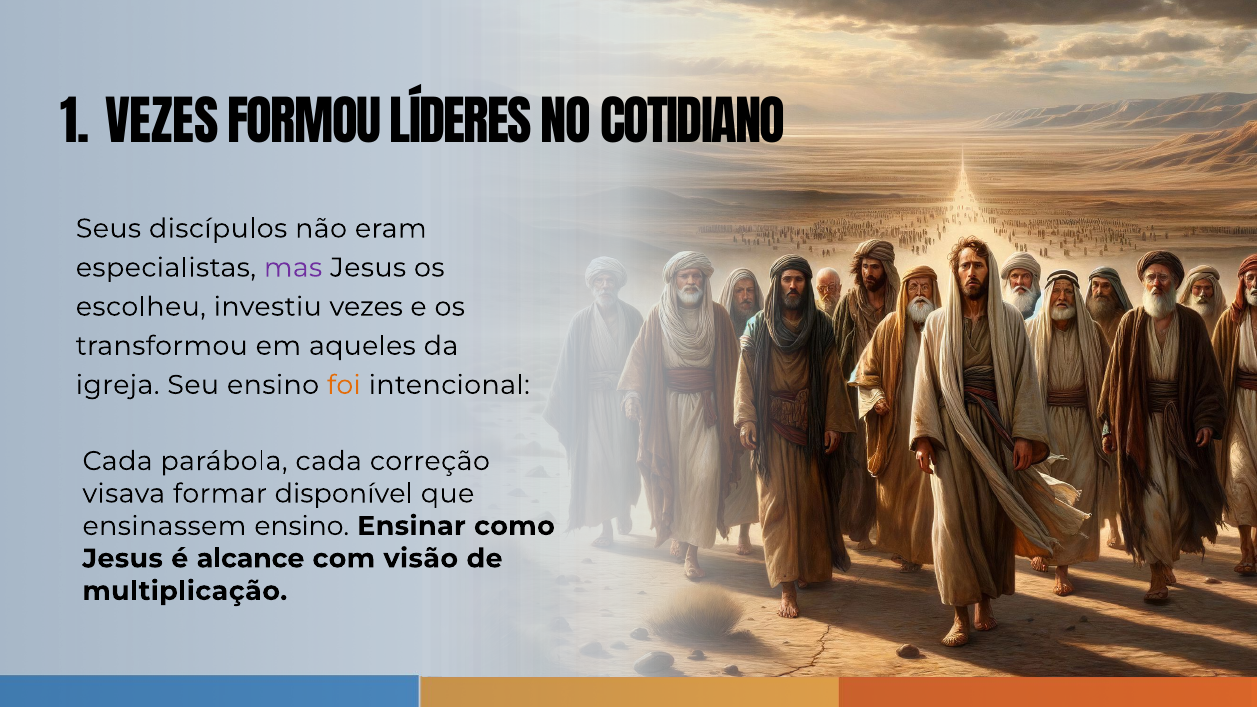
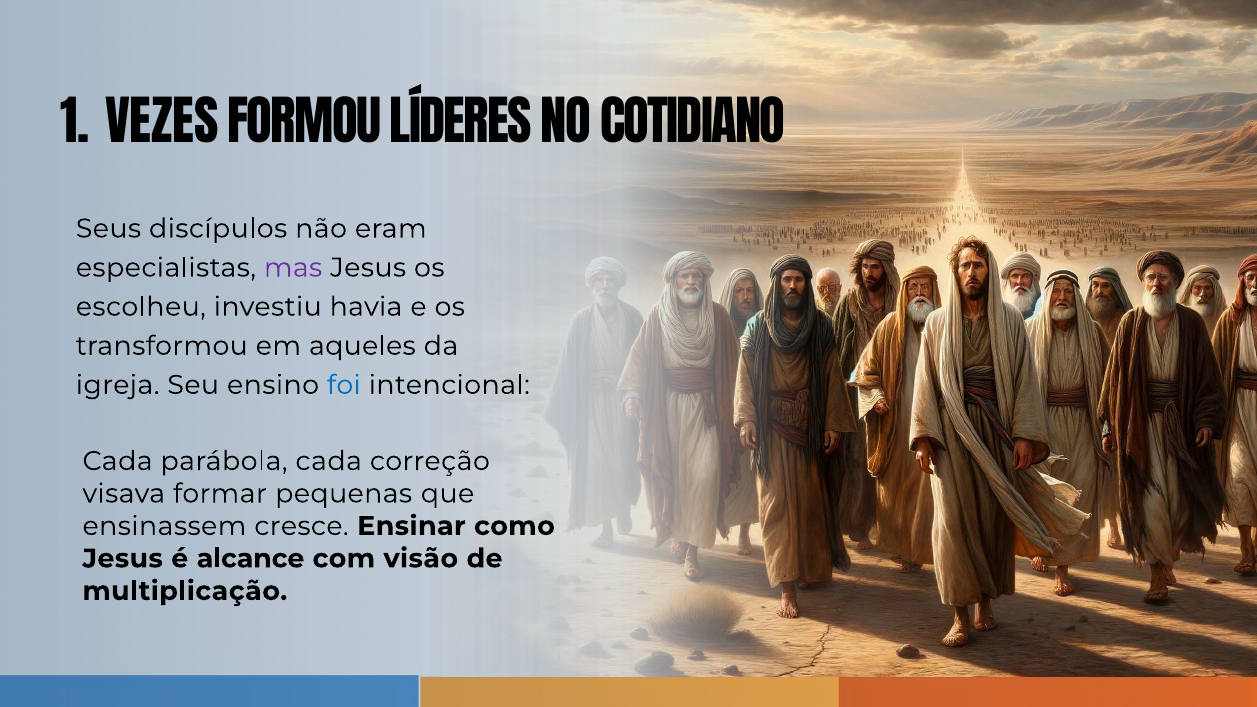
investiu vezes: vezes -> havia
foi colour: orange -> blue
disponível: disponível -> pequenas
ensinassem ensino: ensino -> cresce
